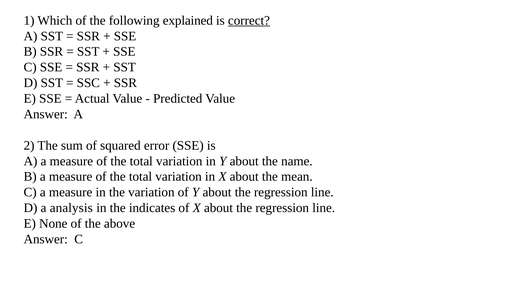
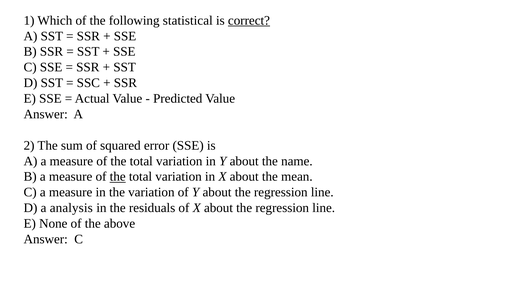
explained: explained -> statistical
the at (118, 177) underline: none -> present
indicates: indicates -> residuals
